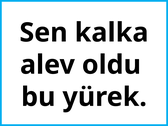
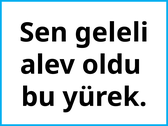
kalka: kalka -> geleli
